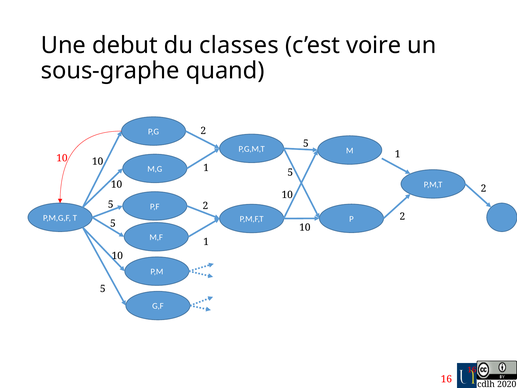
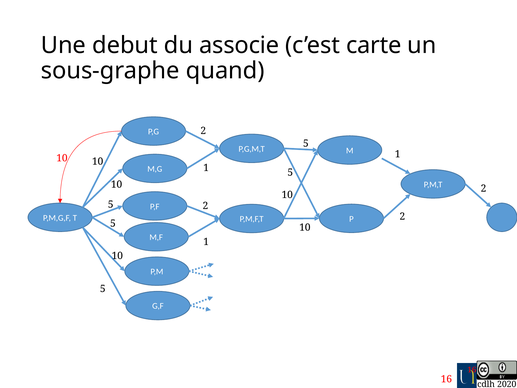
classes: classes -> associe
voire: voire -> carte
